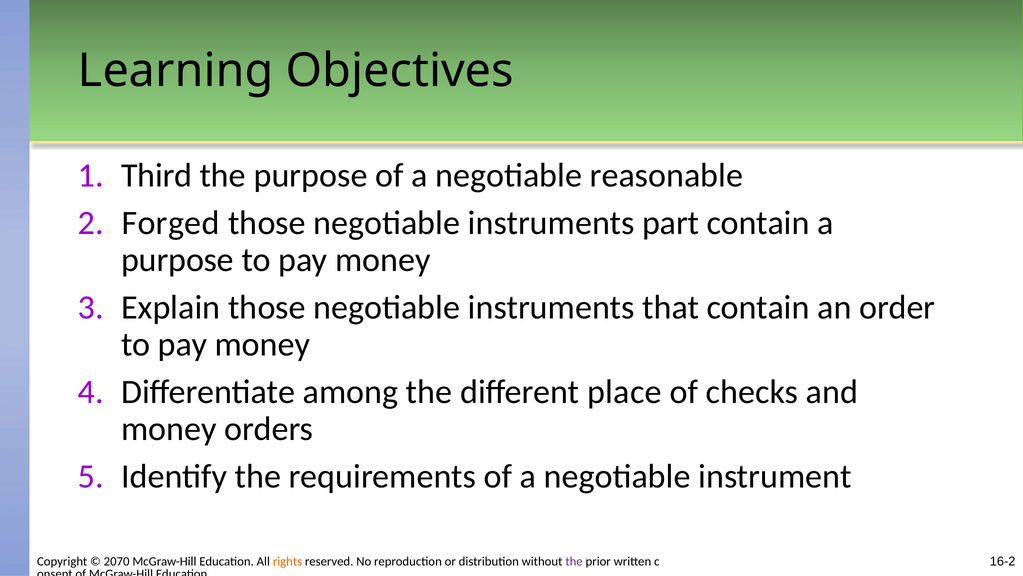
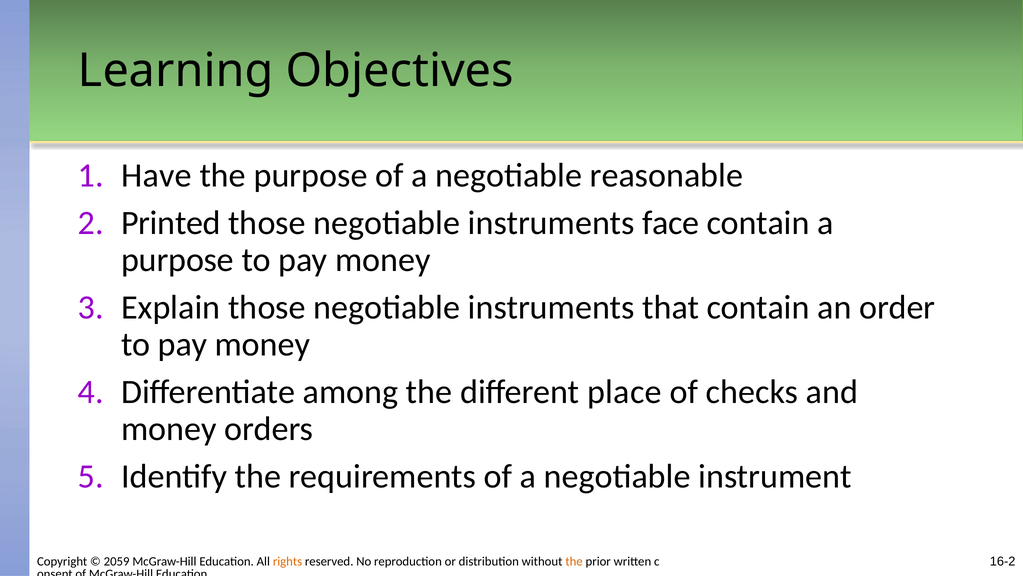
Third: Third -> Have
Forged: Forged -> Printed
part: part -> face
2070: 2070 -> 2059
the at (574, 561) colour: purple -> orange
